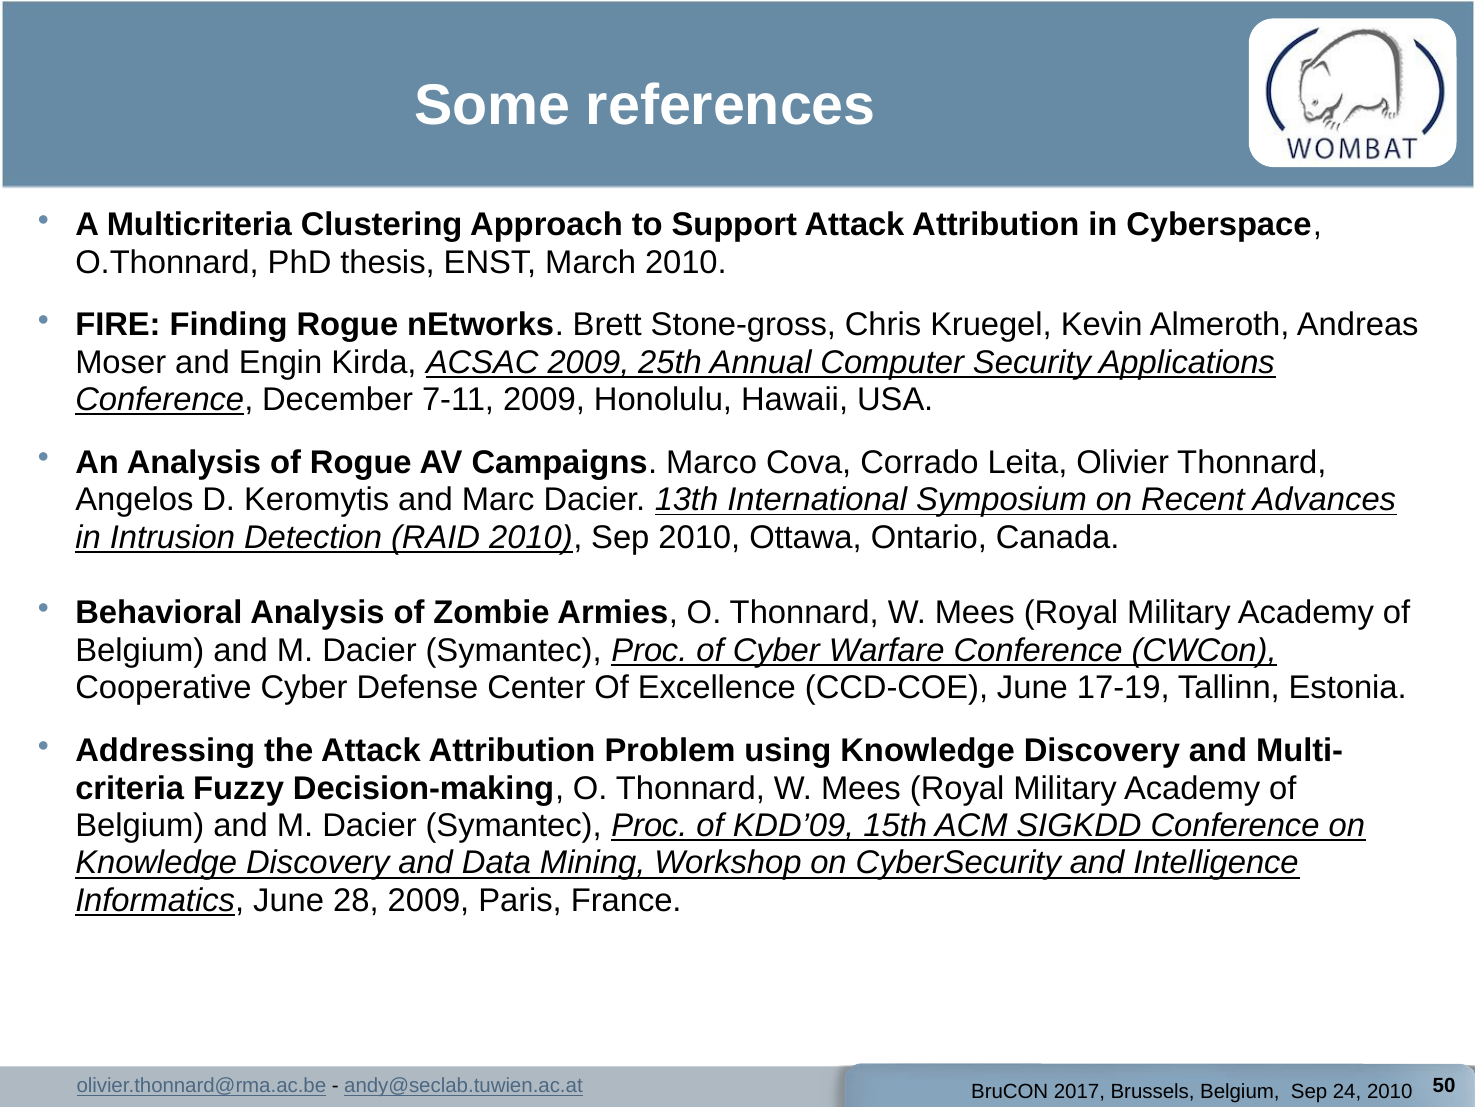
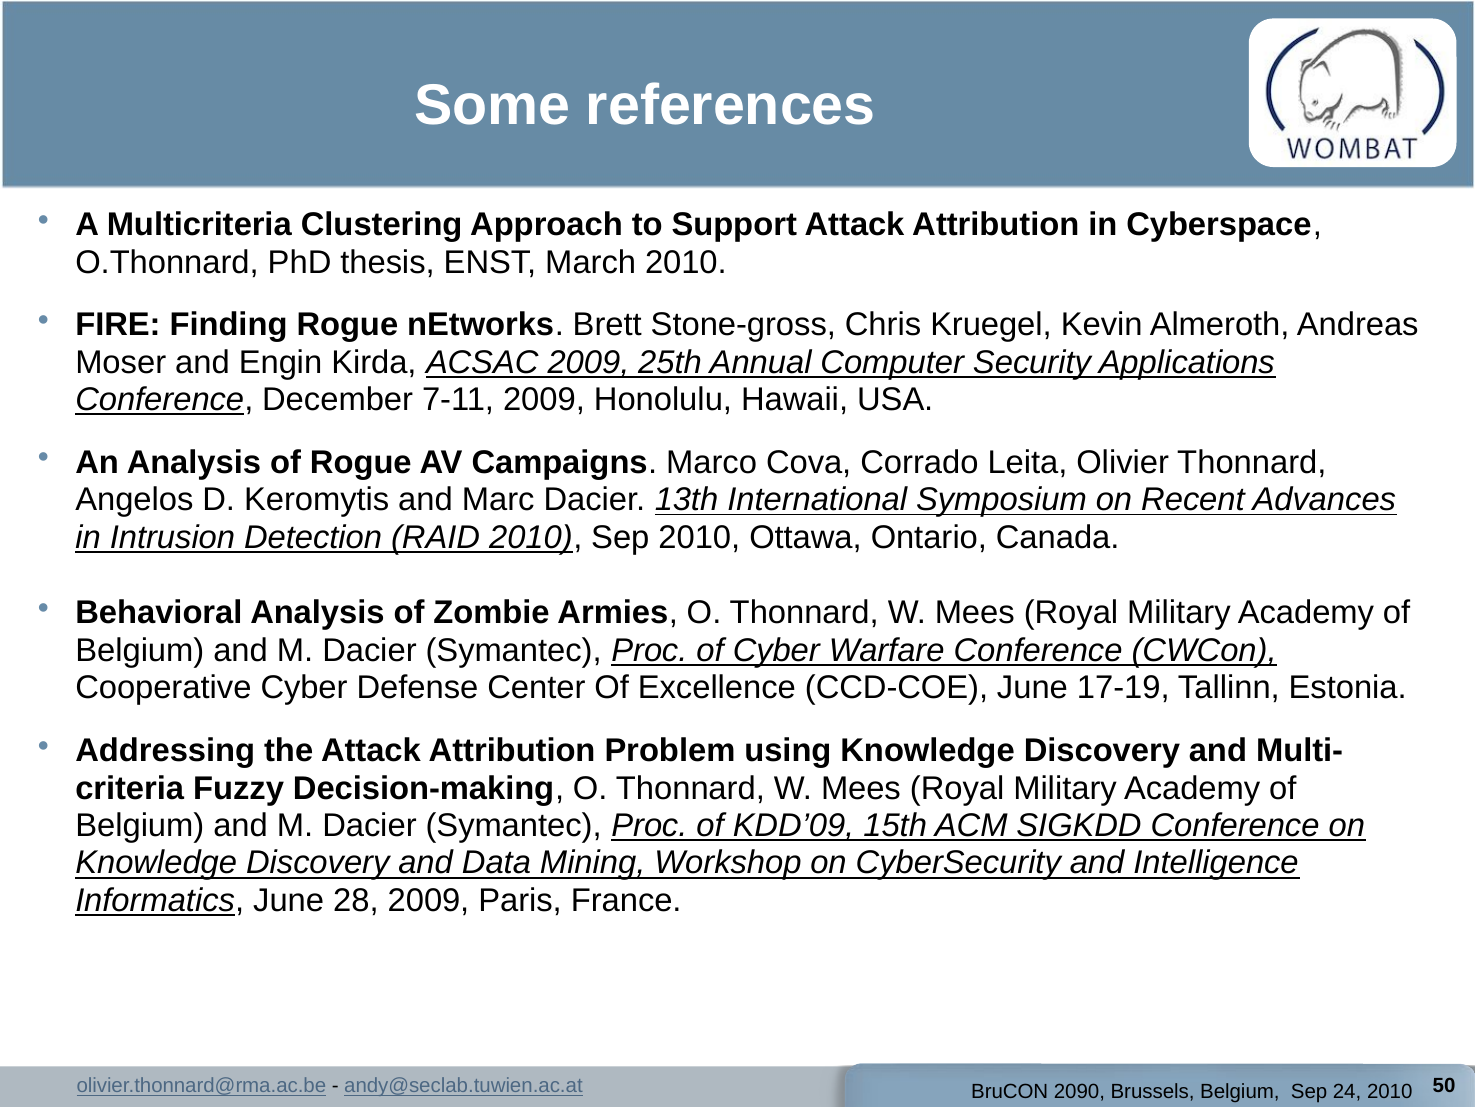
2017: 2017 -> 2090
